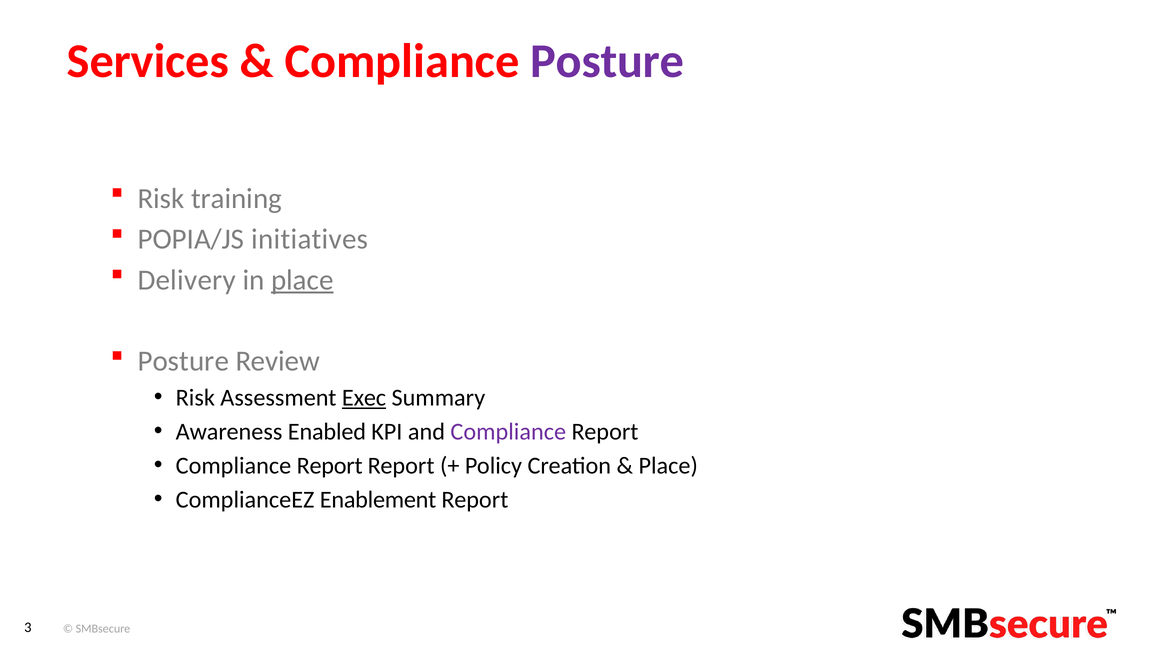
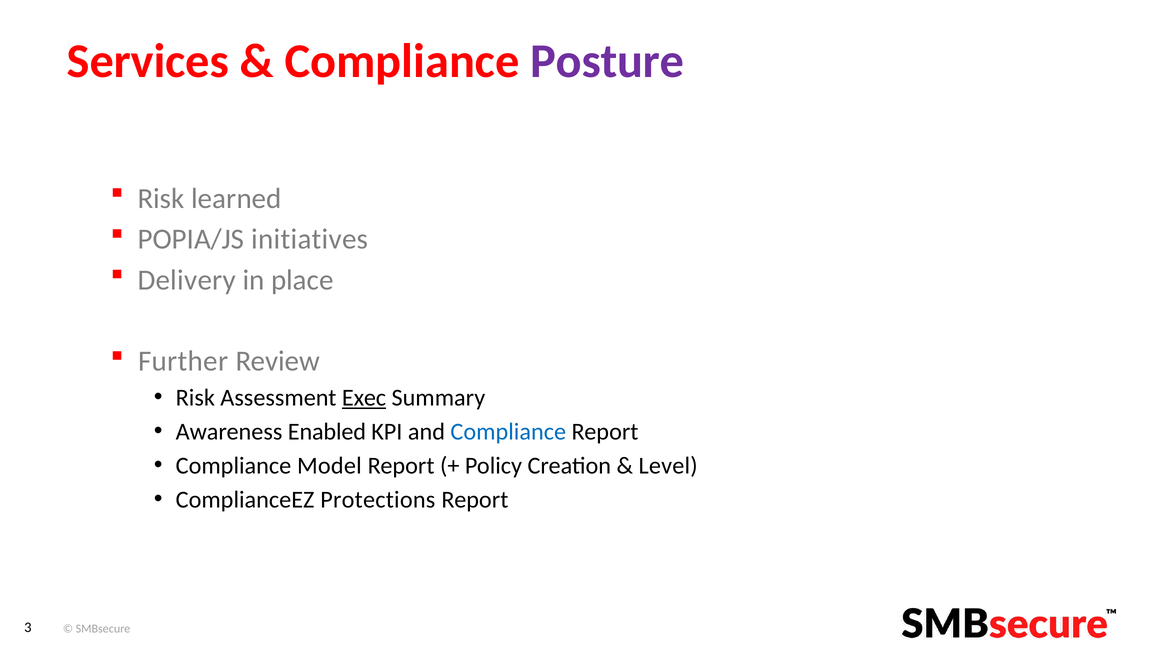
training: training -> learned
place at (302, 280) underline: present -> none
Posture at (183, 361): Posture -> Further
Compliance at (508, 431) colour: purple -> blue
Report at (330, 465): Report -> Model
Place at (668, 465): Place -> Level
Enablement: Enablement -> Protections
